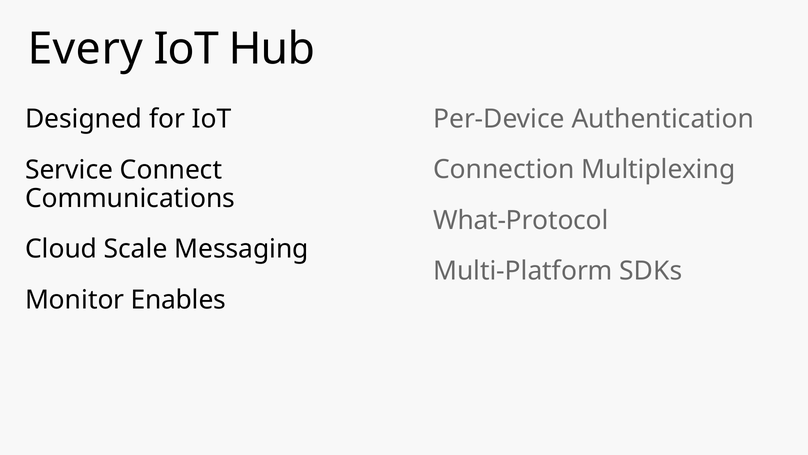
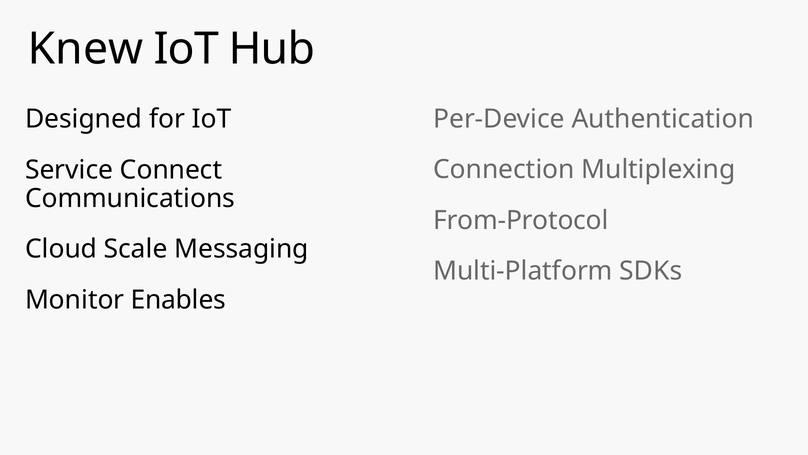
Every: Every -> Knew
What-Protocol: What-Protocol -> From-Protocol
